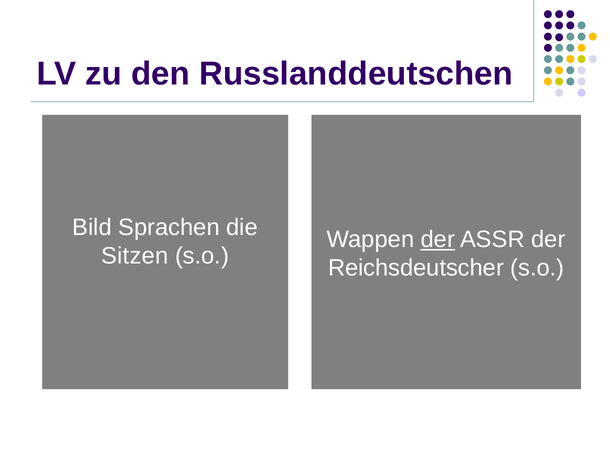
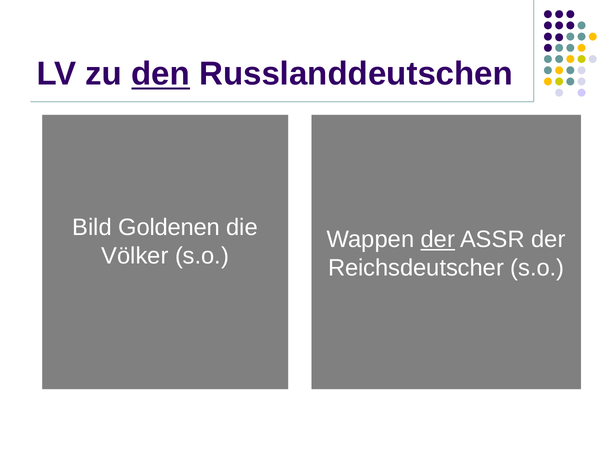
den underline: none -> present
Sprachen: Sprachen -> Goldenen
Sitzen: Sitzen -> Völker
